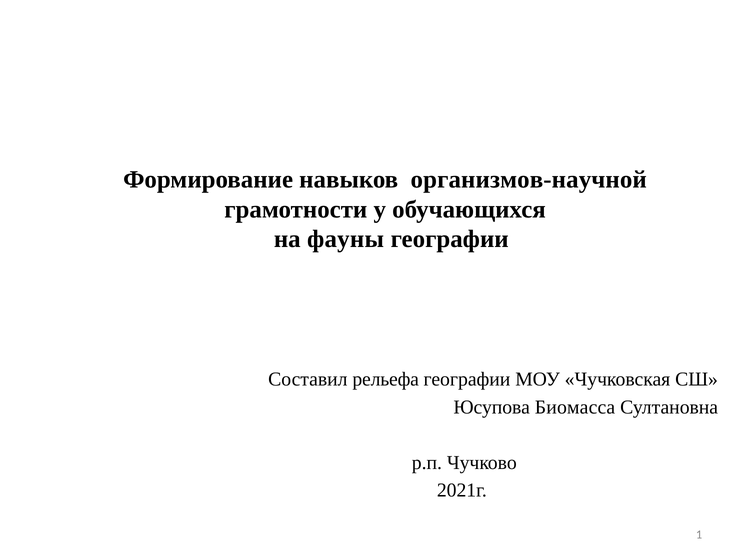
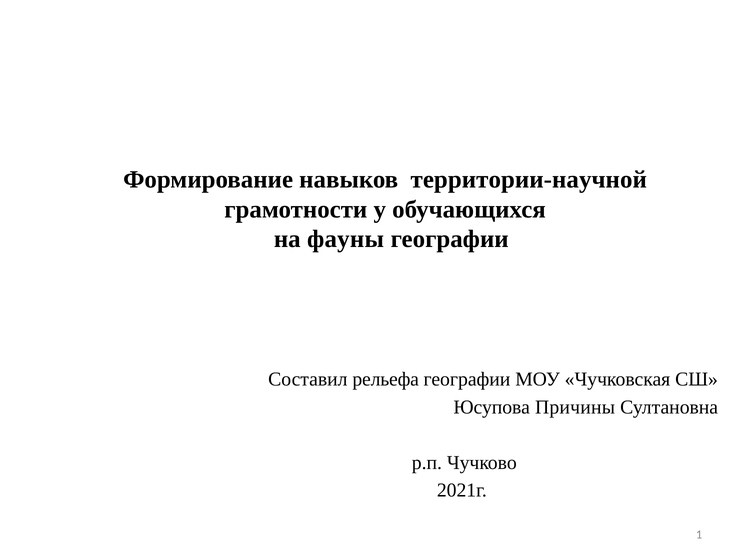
организмов-научной: организмов-научной -> территории-научной
Биомасса: Биомасса -> Причины
